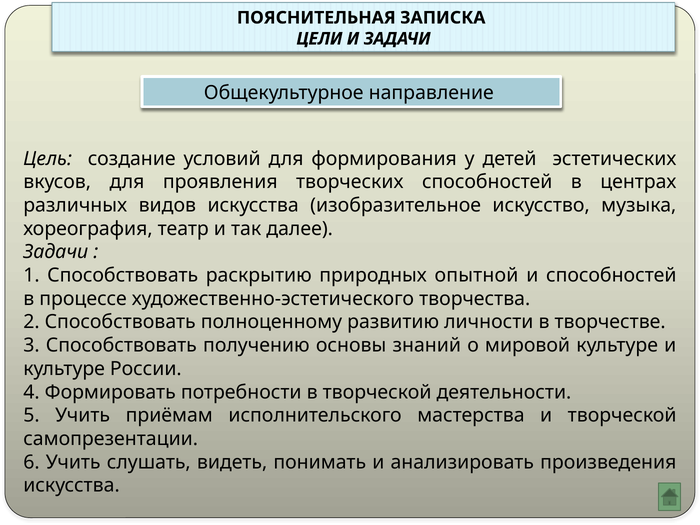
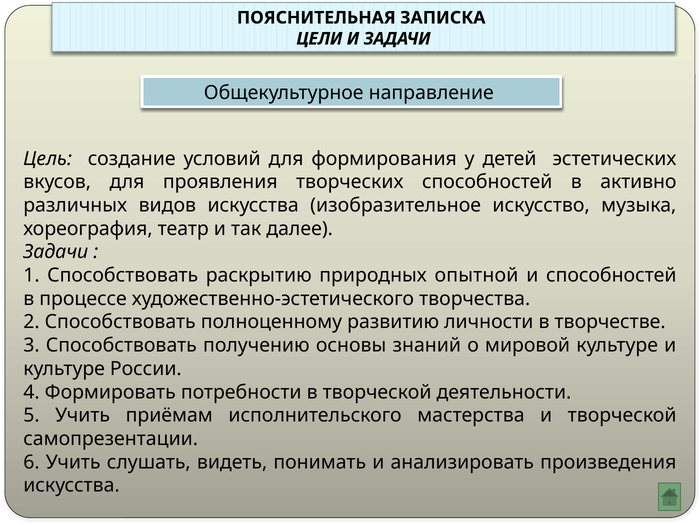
центрах: центрах -> активно
